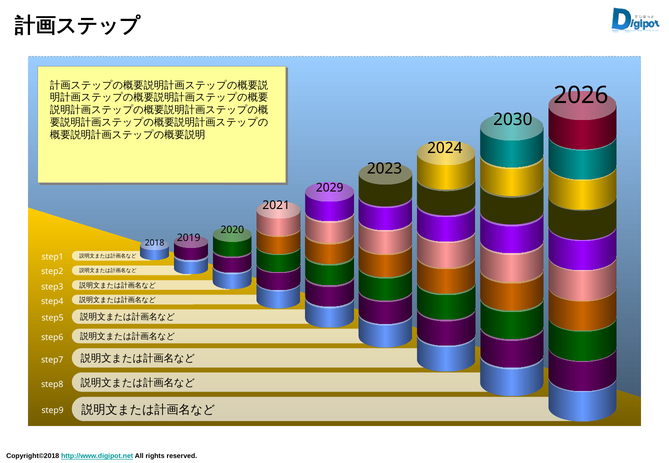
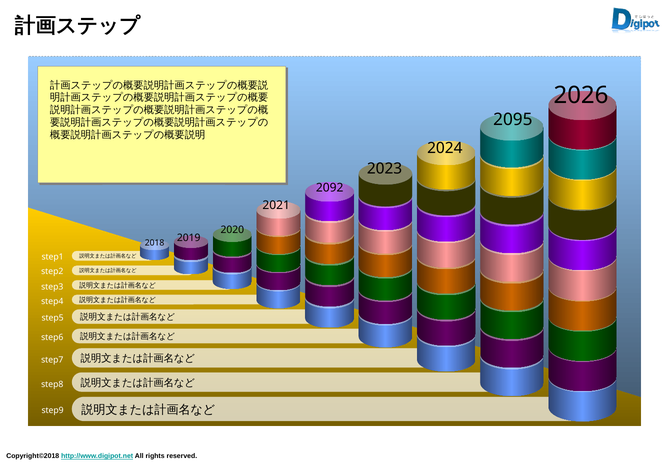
2030: 2030 -> 2095
2029: 2029 -> 2092
